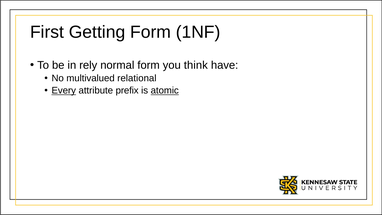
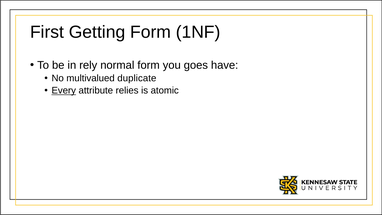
think: think -> goes
relational: relational -> duplicate
prefix: prefix -> relies
atomic underline: present -> none
